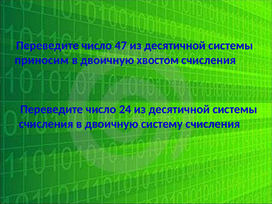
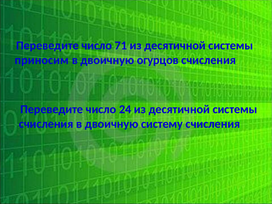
47: 47 -> 71
хвостом: хвостом -> огурцов
